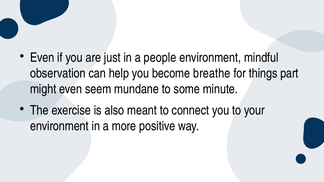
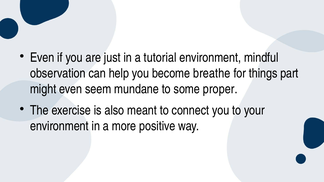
people: people -> tutorial
minute: minute -> proper
